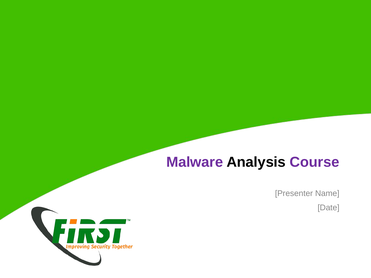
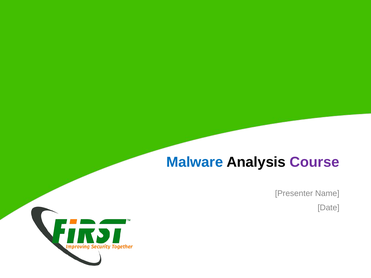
Malware colour: purple -> blue
